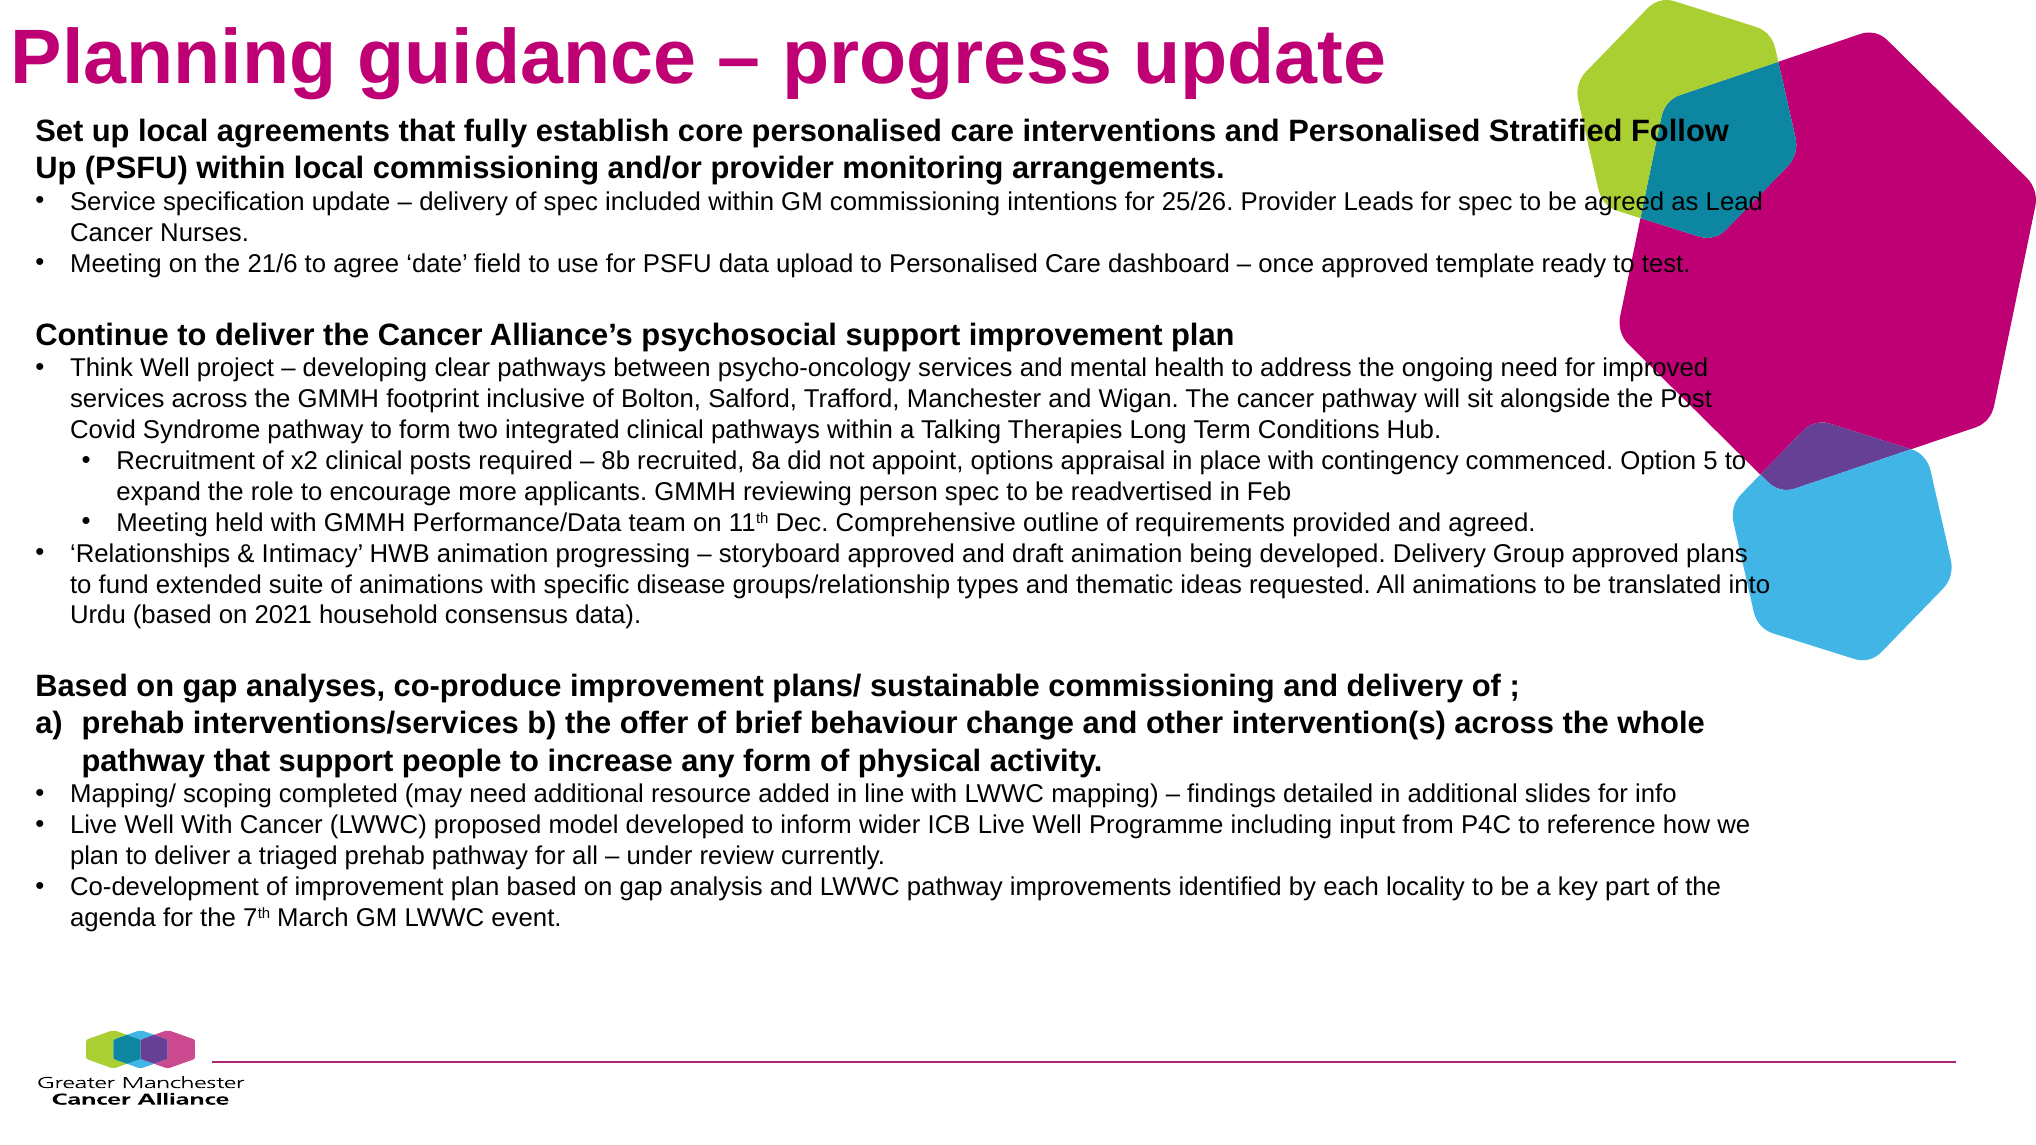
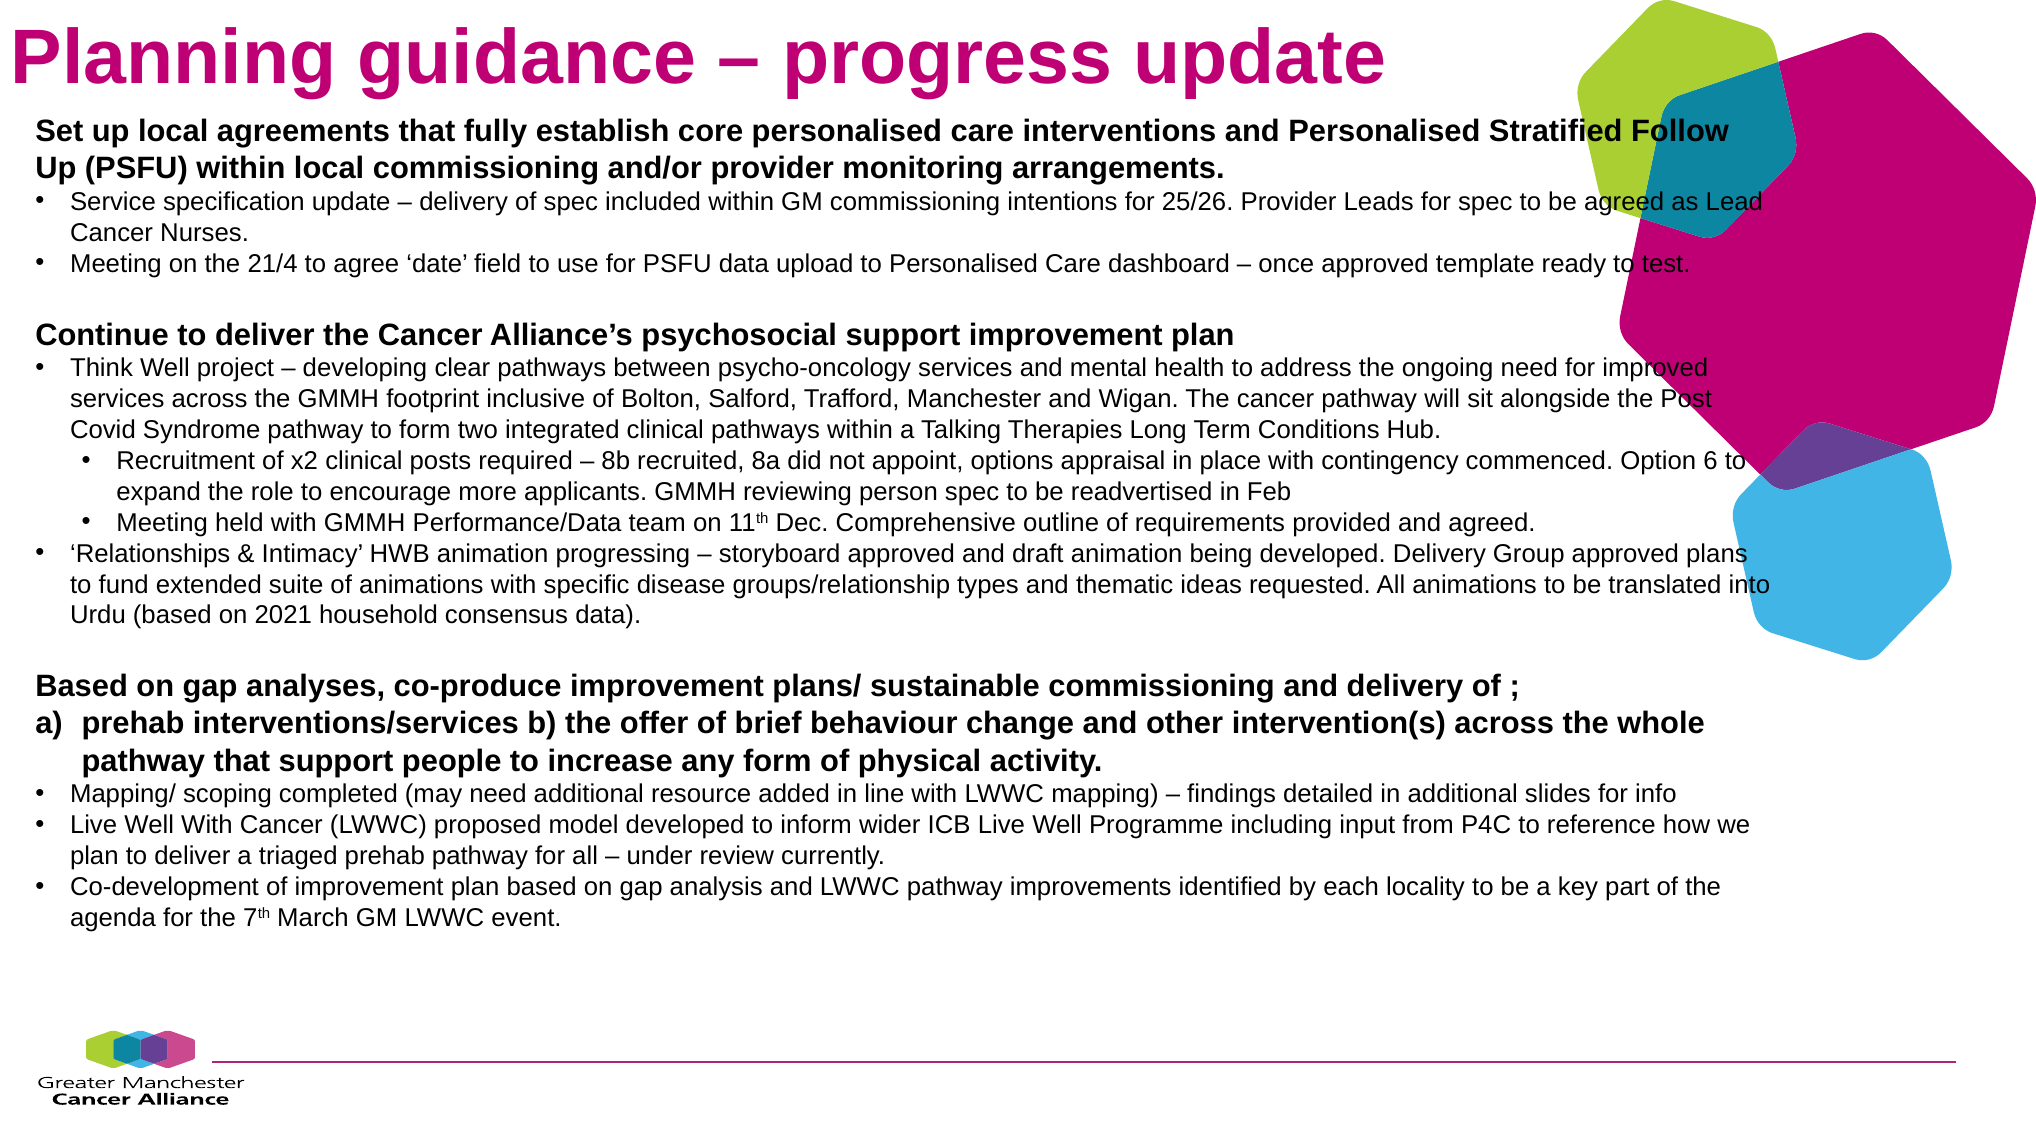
21/6: 21/6 -> 21/4
5: 5 -> 6
